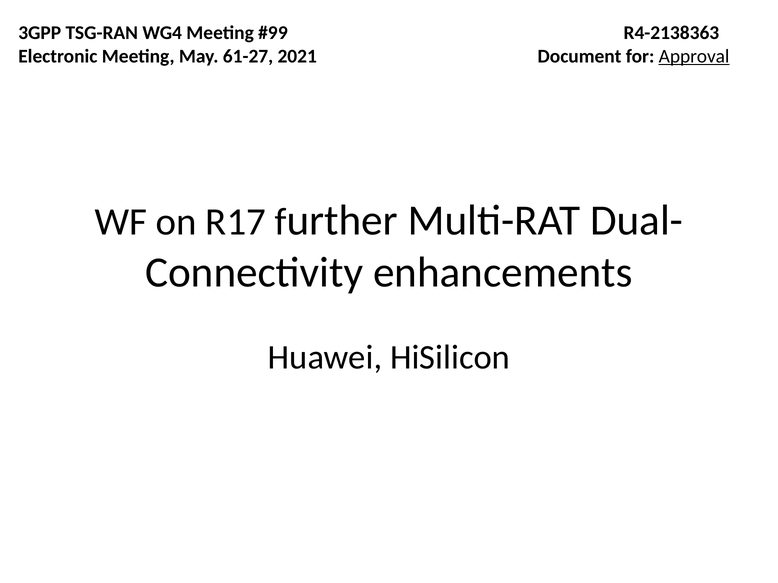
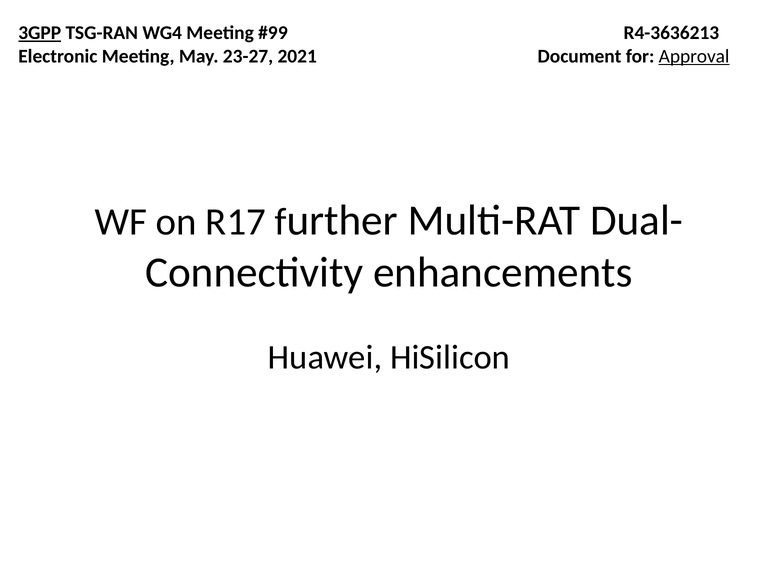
3GPP underline: none -> present
R4-2138363: R4-2138363 -> R4-3636213
61-27: 61-27 -> 23-27
